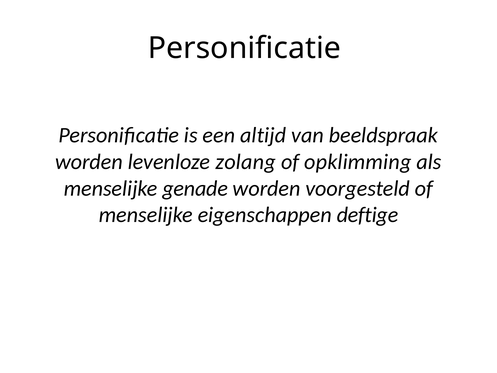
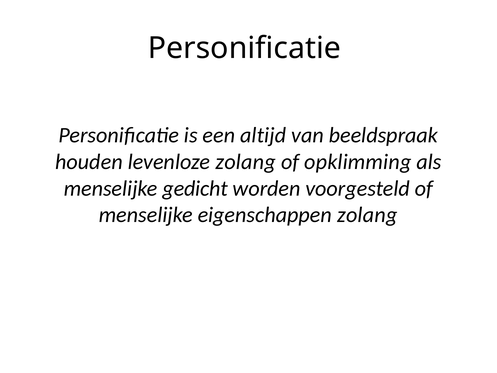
worden at (89, 162): worden -> houden
genade: genade -> gedicht
eigenschappen deftige: deftige -> zolang
